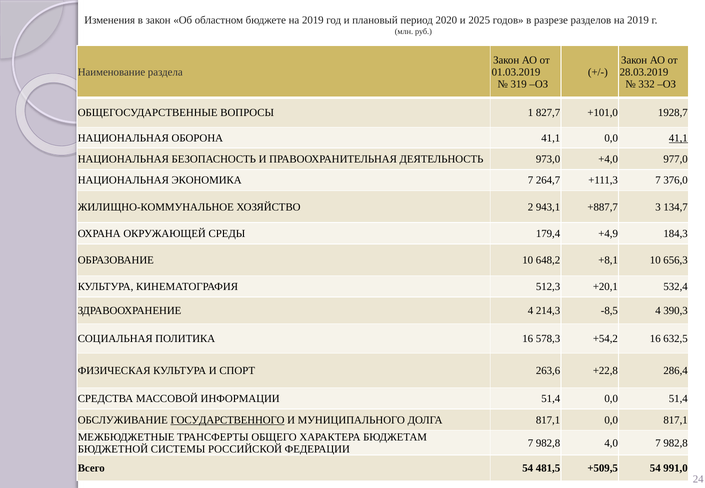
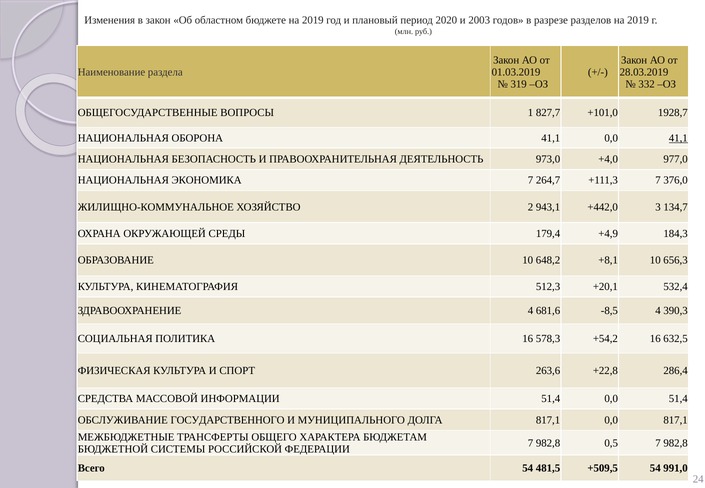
2025: 2025 -> 2003
+887,7: +887,7 -> +442,0
214,3: 214,3 -> 681,6
ГОСУДАРСТВЕННОГО underline: present -> none
4,0: 4,0 -> 0,5
